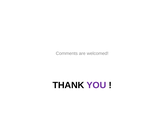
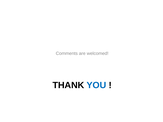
YOU colour: purple -> blue
